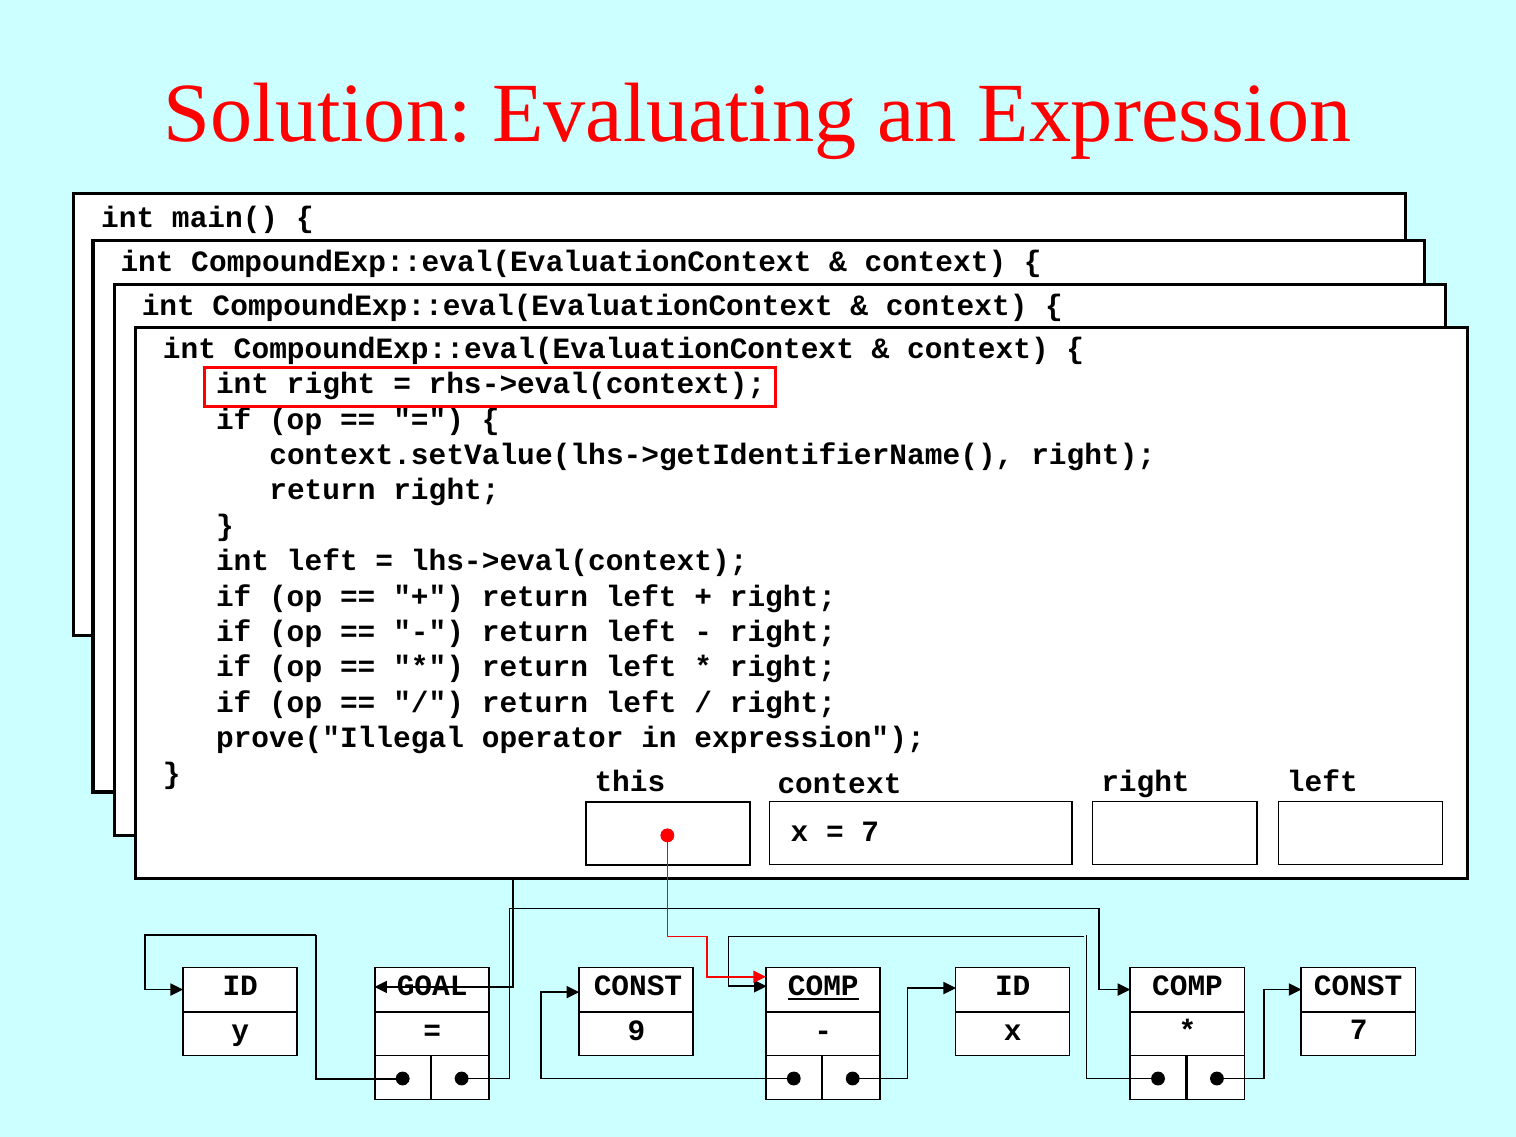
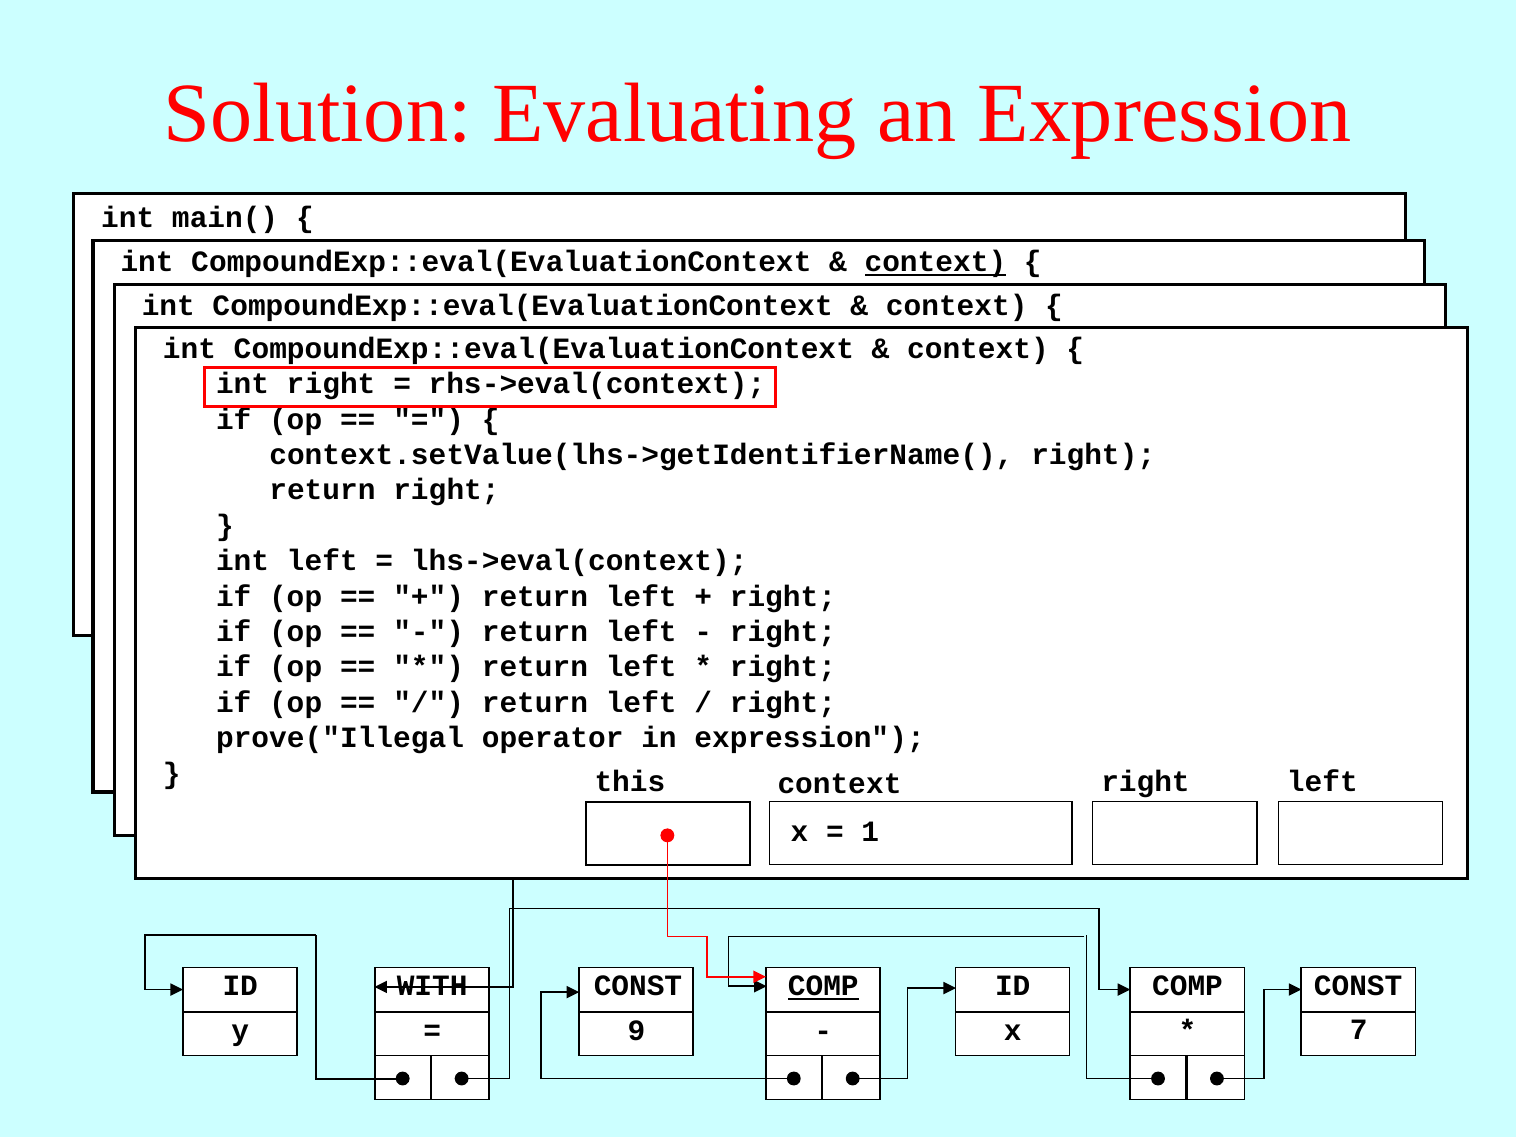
context at (935, 262) underline: none -> present
7 at (870, 832): 7 -> 1
GOAL: GOAL -> WITH
